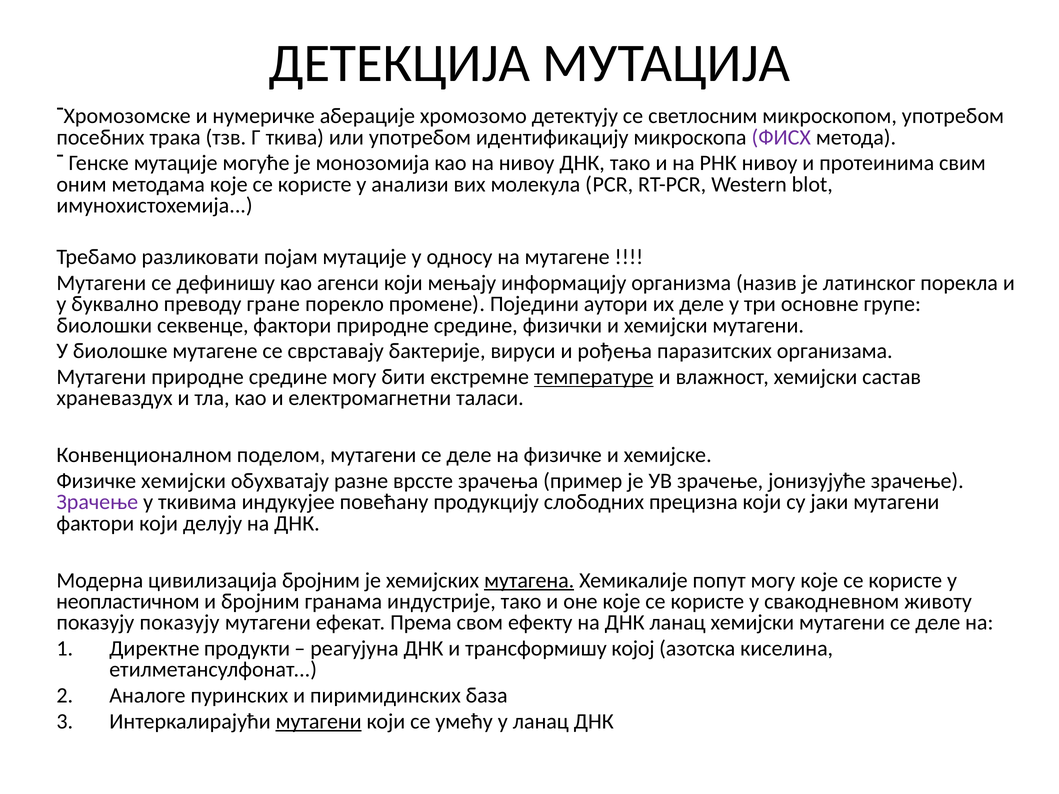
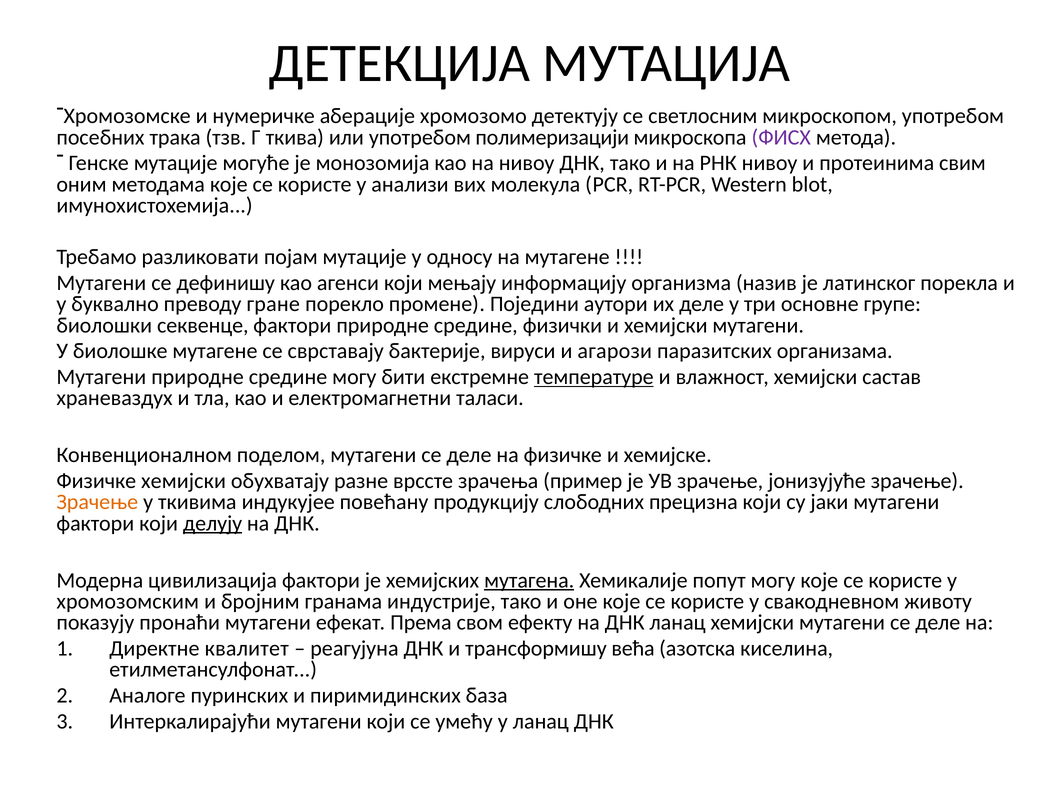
идентификацију: идентификацију -> полимеризацији
рођења: рођења -> агарози
Зрачење at (97, 502) colour: purple -> orange
делују underline: none -> present
цивилизација бројним: бројним -> фактори
неопластичном: неопластичном -> хромозомским
показују показују: показују -> пронаћи
продукти: продукти -> квалитет
којој: којој -> већа
мутагени at (319, 722) underline: present -> none
